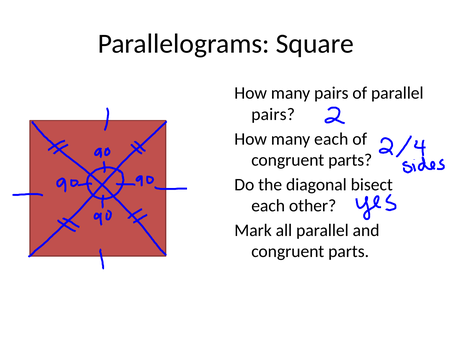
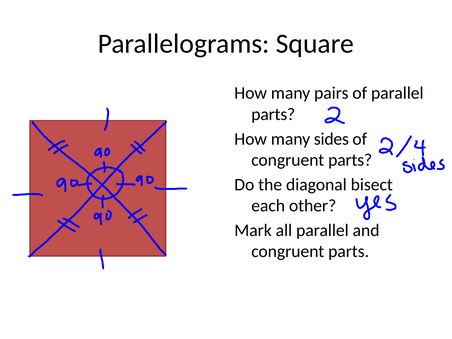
pairs at (273, 114): pairs -> parts
many each: each -> sides
